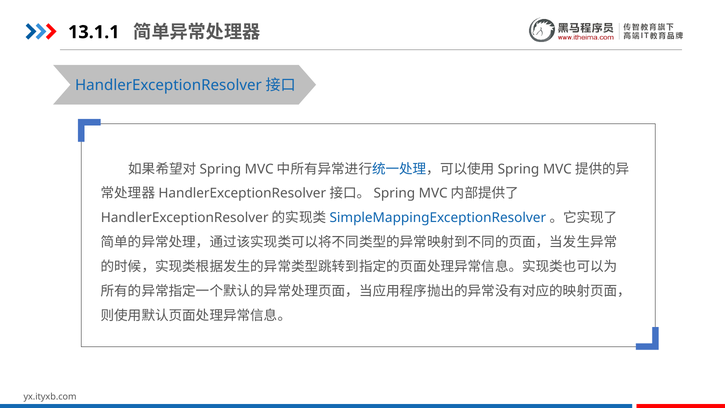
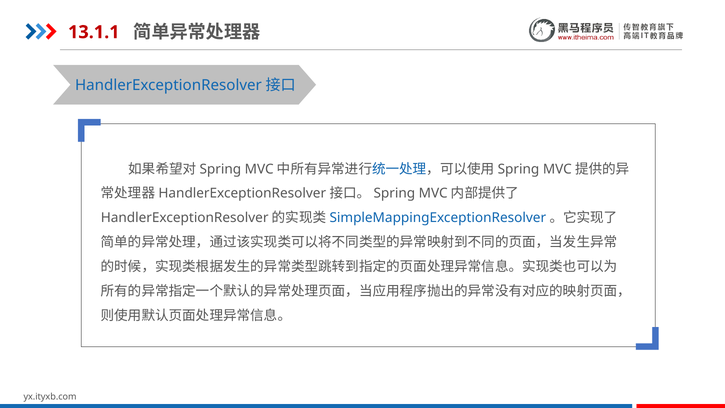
13.1.1 colour: black -> red
